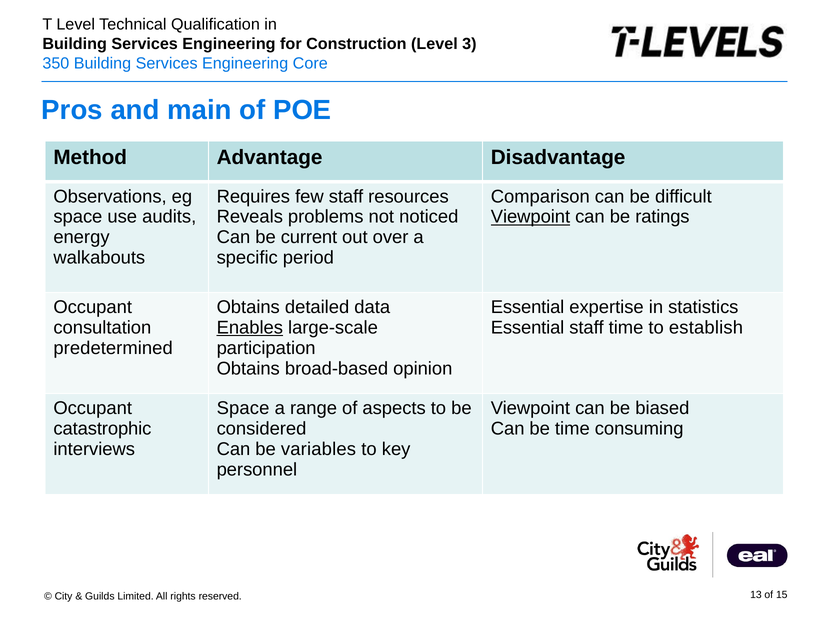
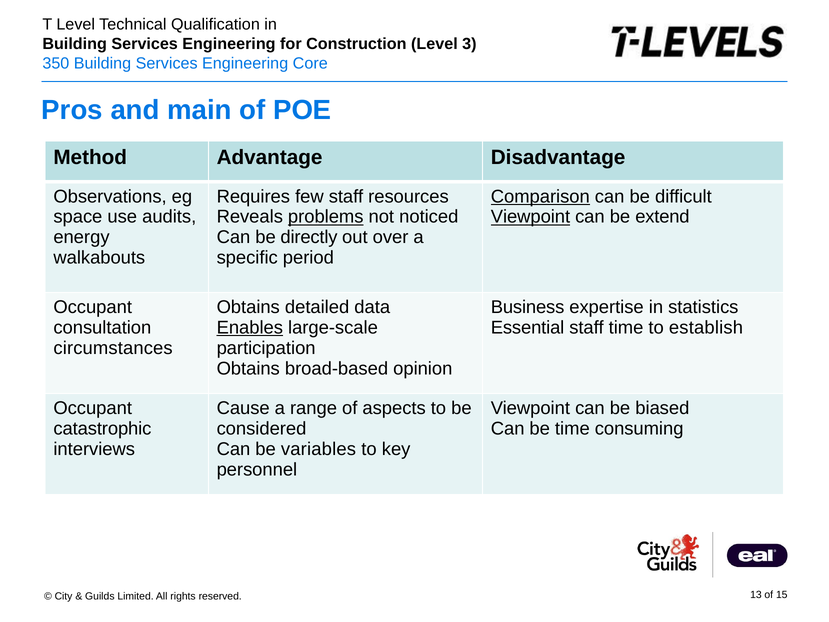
Comparison underline: none -> present
problems underline: none -> present
ratings: ratings -> extend
current: current -> directly
Essential at (528, 307): Essential -> Business
predetermined: predetermined -> circumstances
Space at (243, 408): Space -> Cause
